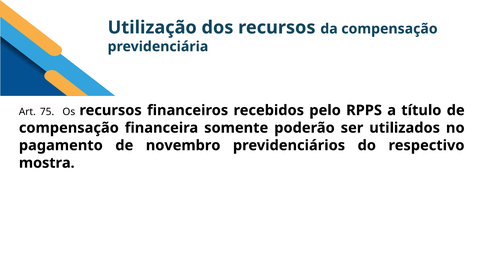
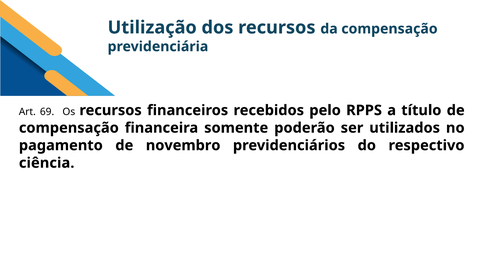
75: 75 -> 69
mostra: mostra -> ciência
